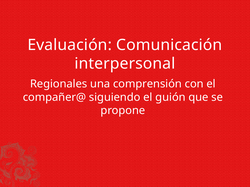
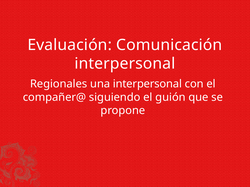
una comprensión: comprensión -> interpersonal
